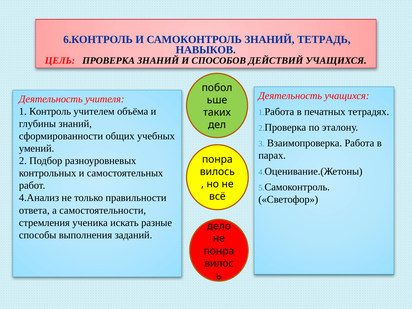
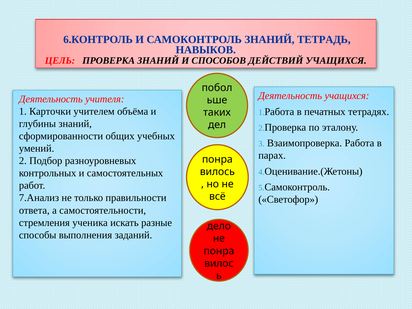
Контроль: Контроль -> Карточки
4.Анализ: 4.Анализ -> 7.Анализ
